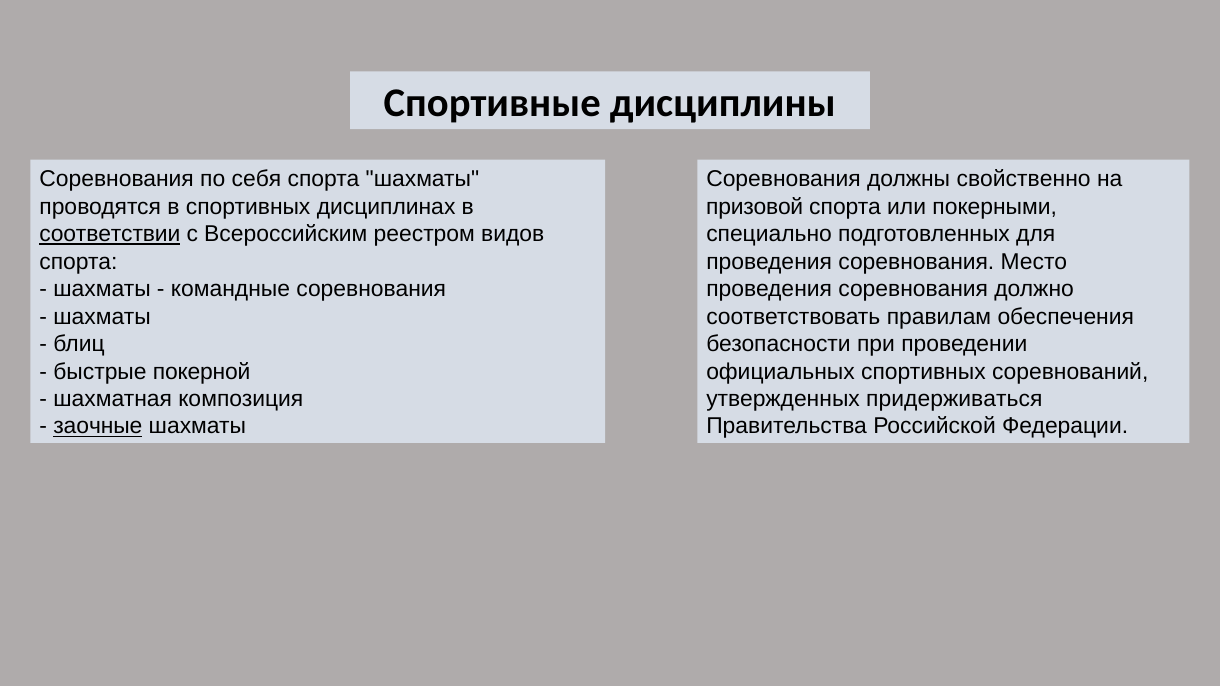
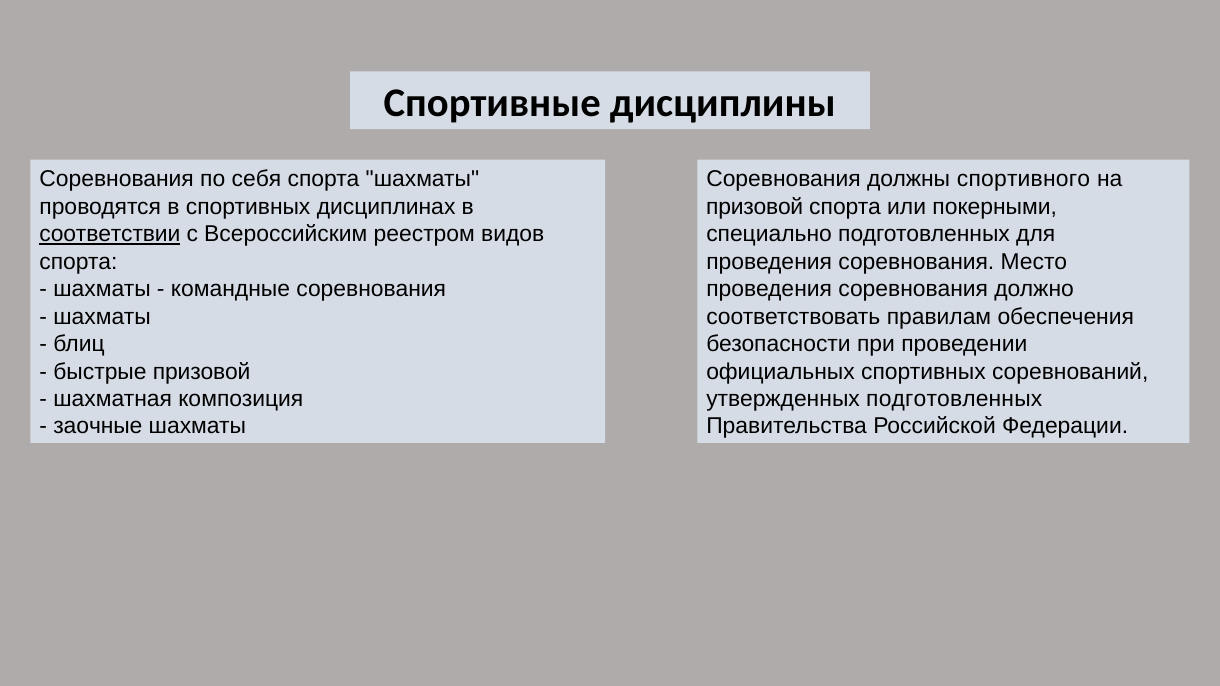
свойственно: свойственно -> спортивного
быстрые покерной: покерной -> призовой
утвержденных придерживаться: придерживаться -> подготовленных
заочные underline: present -> none
